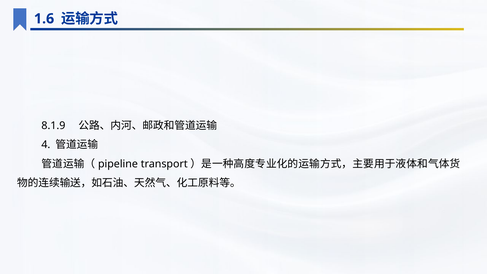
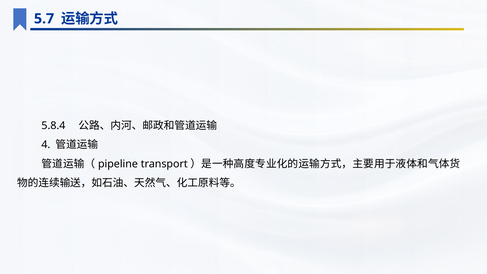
1.6: 1.6 -> 5.7
8.1.9: 8.1.9 -> 5.8.4
